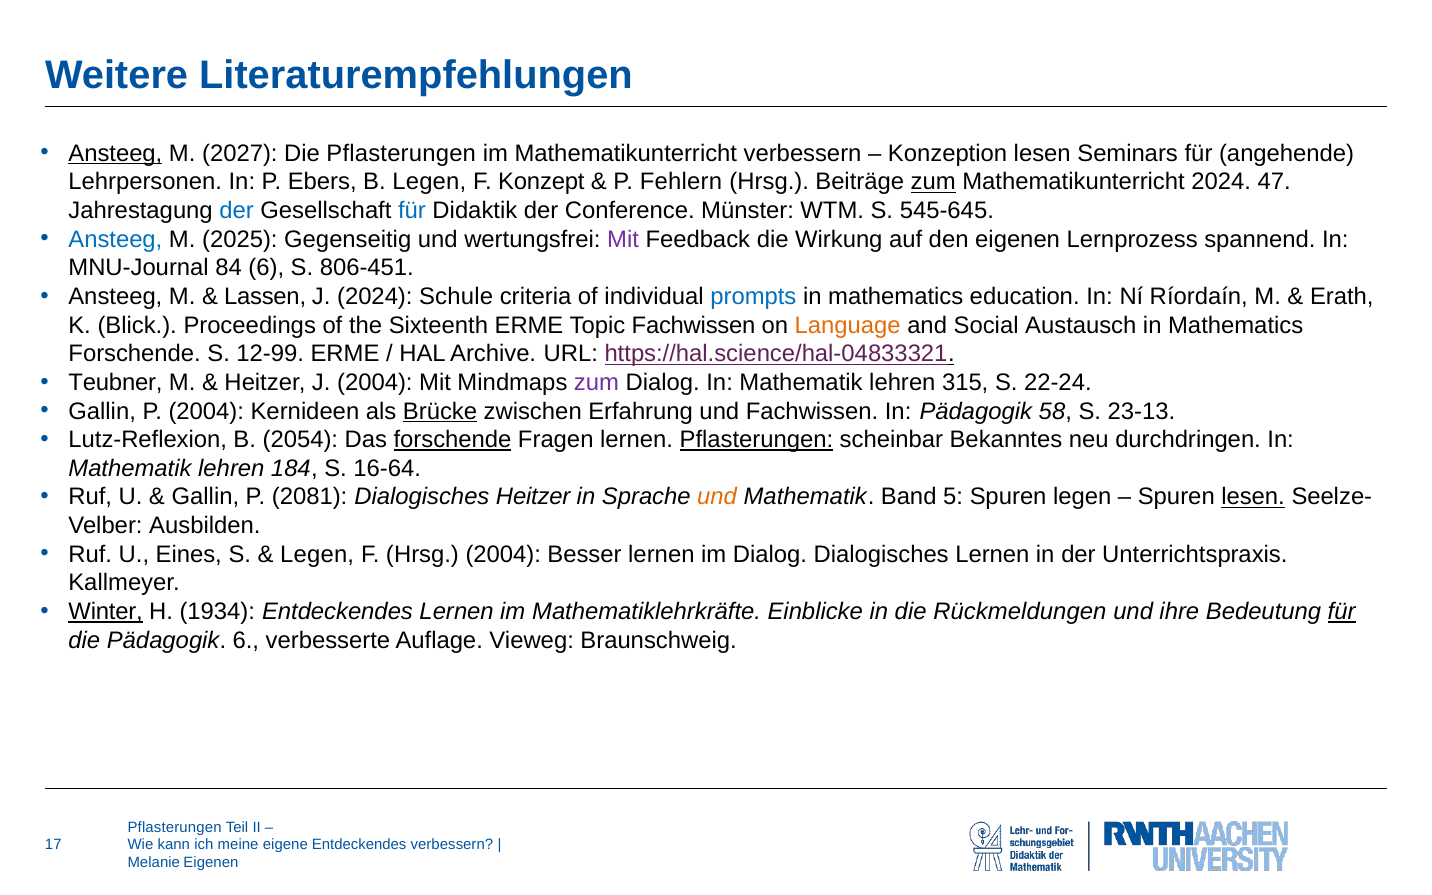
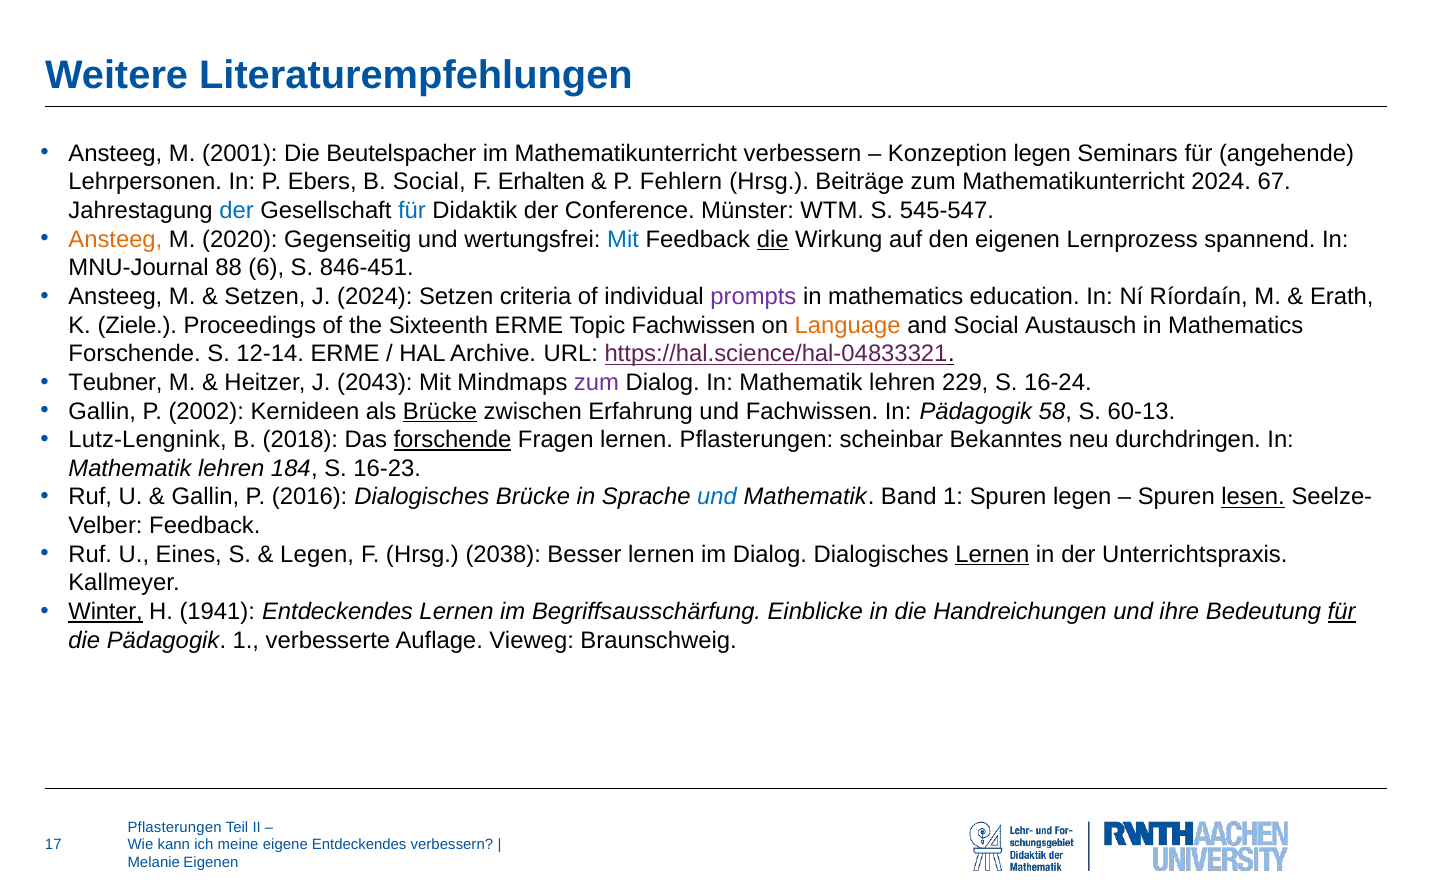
Ansteeg at (115, 153) underline: present -> none
2027: 2027 -> 2001
Die Pflasterungen: Pflasterungen -> Beutelspacher
Konzeption lesen: lesen -> legen
B Legen: Legen -> Social
Konzept: Konzept -> Erhalten
zum at (933, 182) underline: present -> none
47: 47 -> 67
545-645: 545-645 -> 545-547
Ansteeg at (115, 239) colour: blue -> orange
2025: 2025 -> 2020
Mit at (623, 239) colour: purple -> blue
die at (773, 239) underline: none -> present
84: 84 -> 88
806-451: 806-451 -> 846-451
Lassen at (265, 297): Lassen -> Setzen
2024 Schule: Schule -> Setzen
prompts colour: blue -> purple
Blick: Blick -> Ziele
12-99: 12-99 -> 12-14
J 2004: 2004 -> 2043
315: 315 -> 229
22-24: 22-24 -> 16-24
P 2004: 2004 -> 2002
23-13: 23-13 -> 60-13
Lutz-Reflexion: Lutz-Reflexion -> Lutz-Lengnink
2054: 2054 -> 2018
Pflasterungen at (756, 440) underline: present -> none
16-64: 16-64 -> 16-23
2081: 2081 -> 2016
Dialogisches Heitzer: Heitzer -> Brücke
und at (717, 497) colour: orange -> blue
Band 5: 5 -> 1
Ausbilden at (205, 526): Ausbilden -> Feedback
Hrsg 2004: 2004 -> 2038
Lernen at (992, 554) underline: none -> present
1934: 1934 -> 1941
Mathematiklehrkräfte: Mathematiklehrkräfte -> Begriffsausschärfung
Rückmeldungen: Rückmeldungen -> Handreichungen
Pädagogik 6: 6 -> 1
